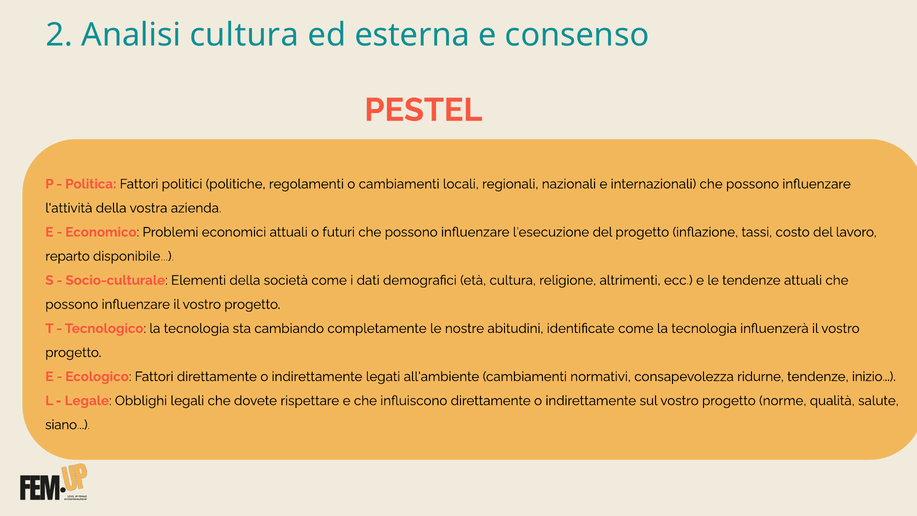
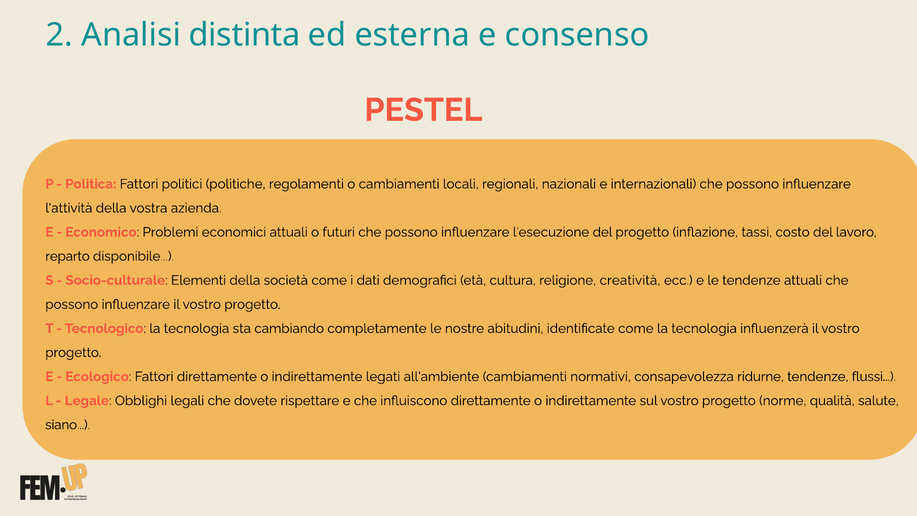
Analisi cultura: cultura -> distinta
altrimenti: altrimenti -> creatività
inizio: inizio -> flussi
